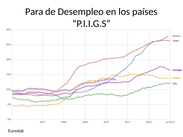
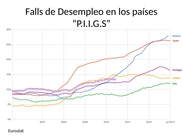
Para: Para -> Falls
